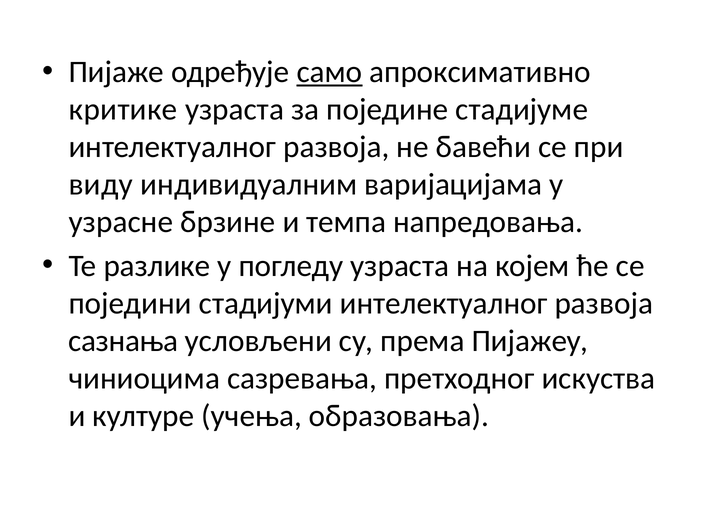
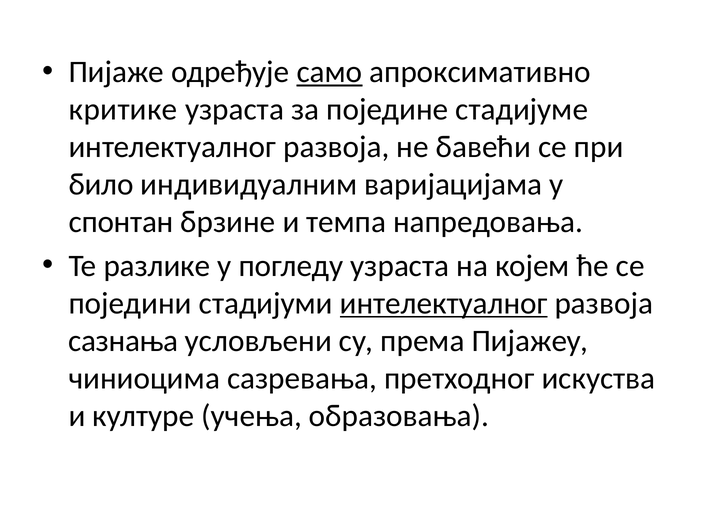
виду: виду -> било
узрасне: узрасне -> спонтан
интелектуалног at (444, 303) underline: none -> present
